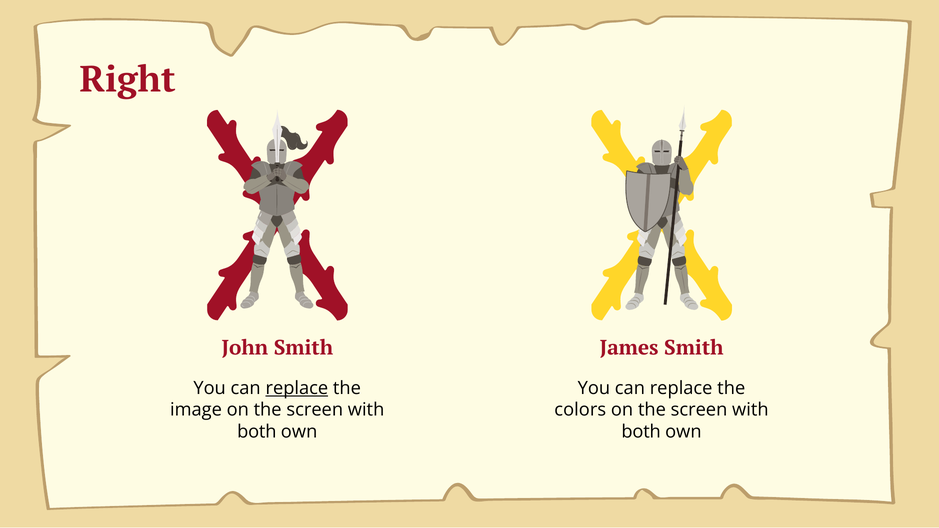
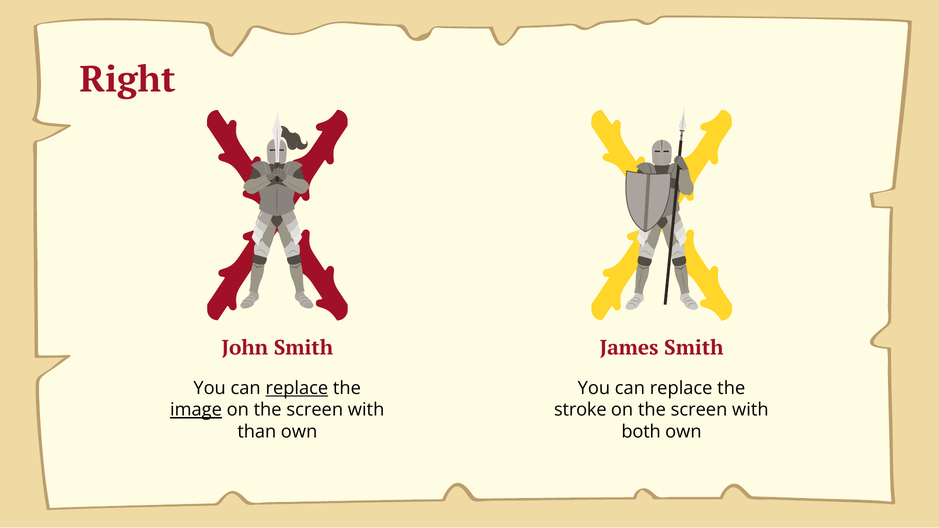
image underline: none -> present
colors: colors -> stroke
both at (257, 432): both -> than
